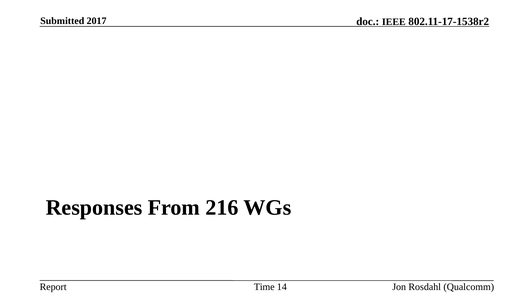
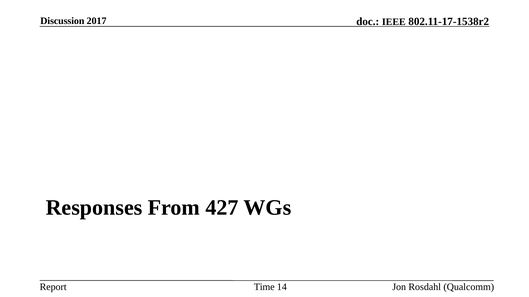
Submitted: Submitted -> Discussion
216: 216 -> 427
